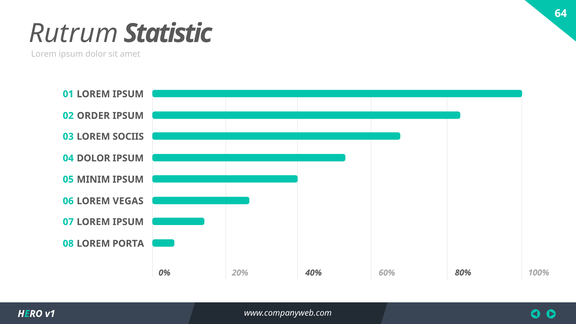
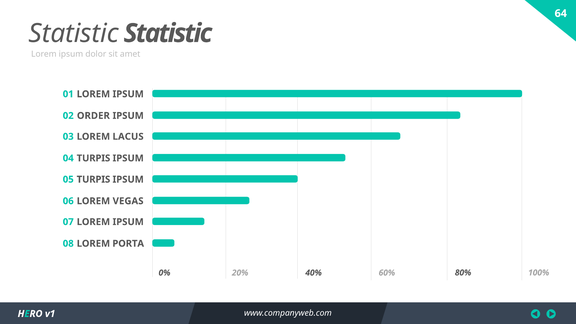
Rutrum at (73, 33): Rutrum -> Statistic
SOCIIS: SOCIIS -> LACUS
DOLOR at (93, 158): DOLOR -> TURPIS
MINIM at (93, 179): MINIM -> TURPIS
